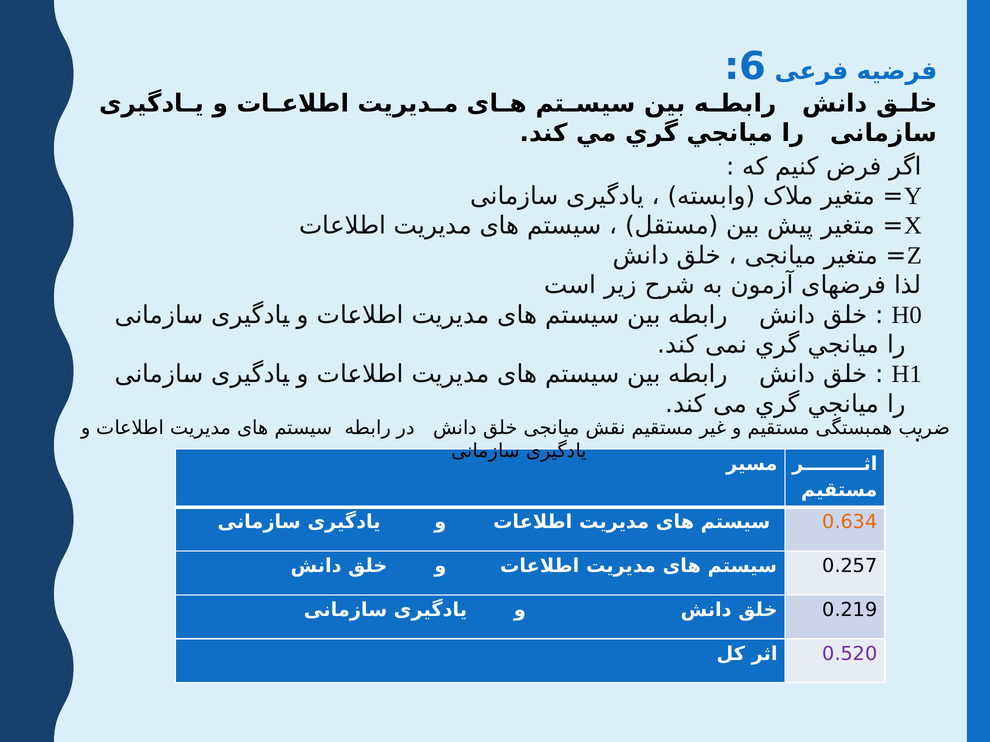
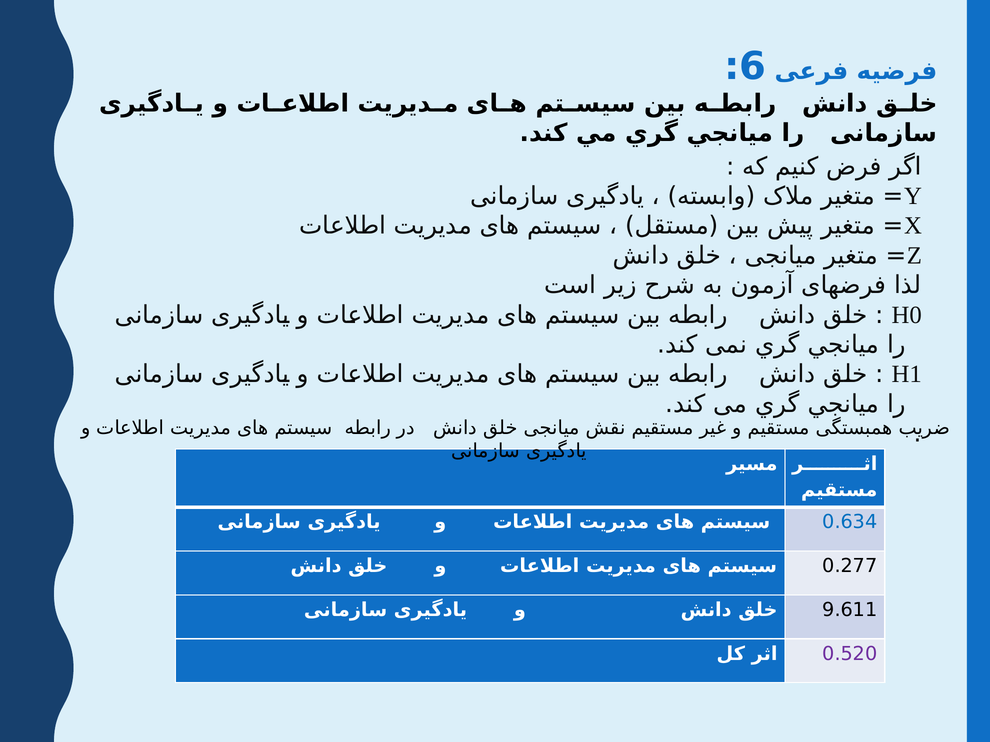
0.634 colour: orange -> blue
0.257: 0.257 -> 0.277
0.219: 0.219 -> 9.611
